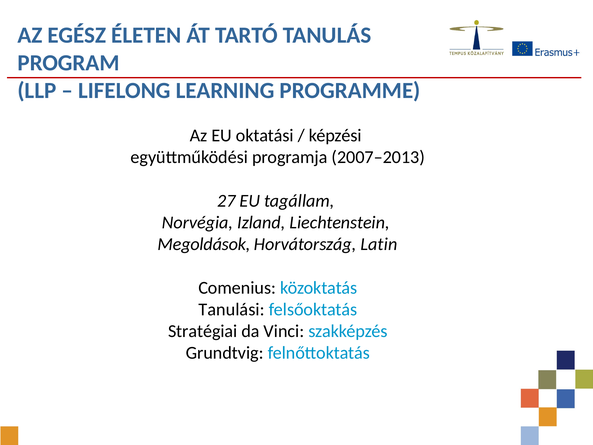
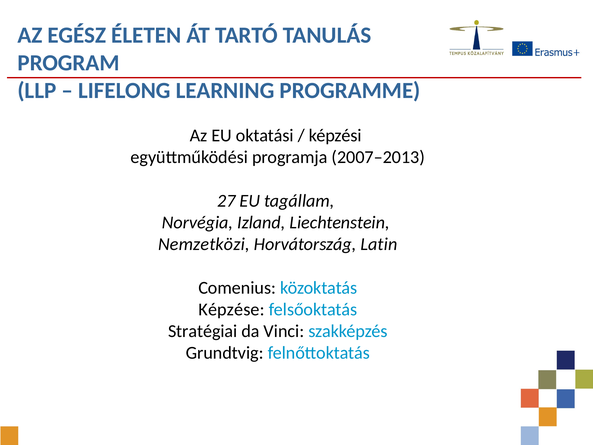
Megoldások: Megoldások -> Nemzetközi
Tanulási: Tanulási -> Képzése
